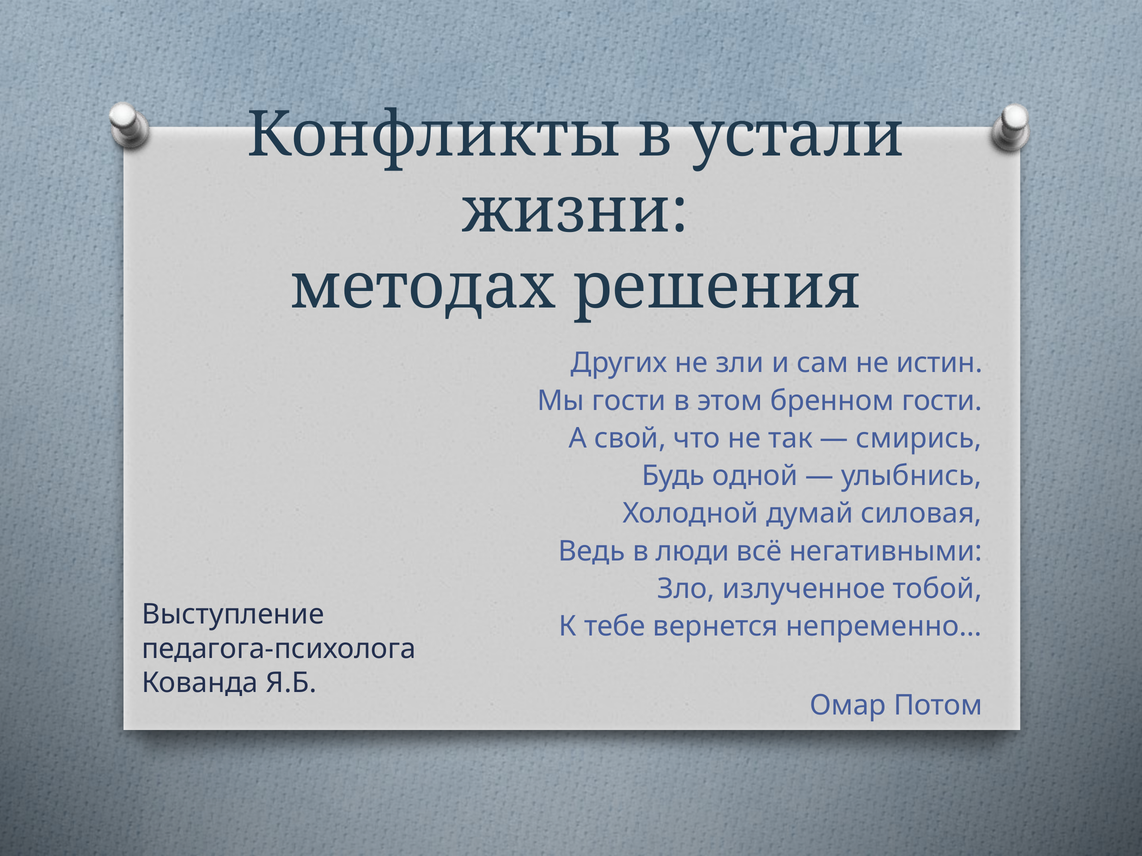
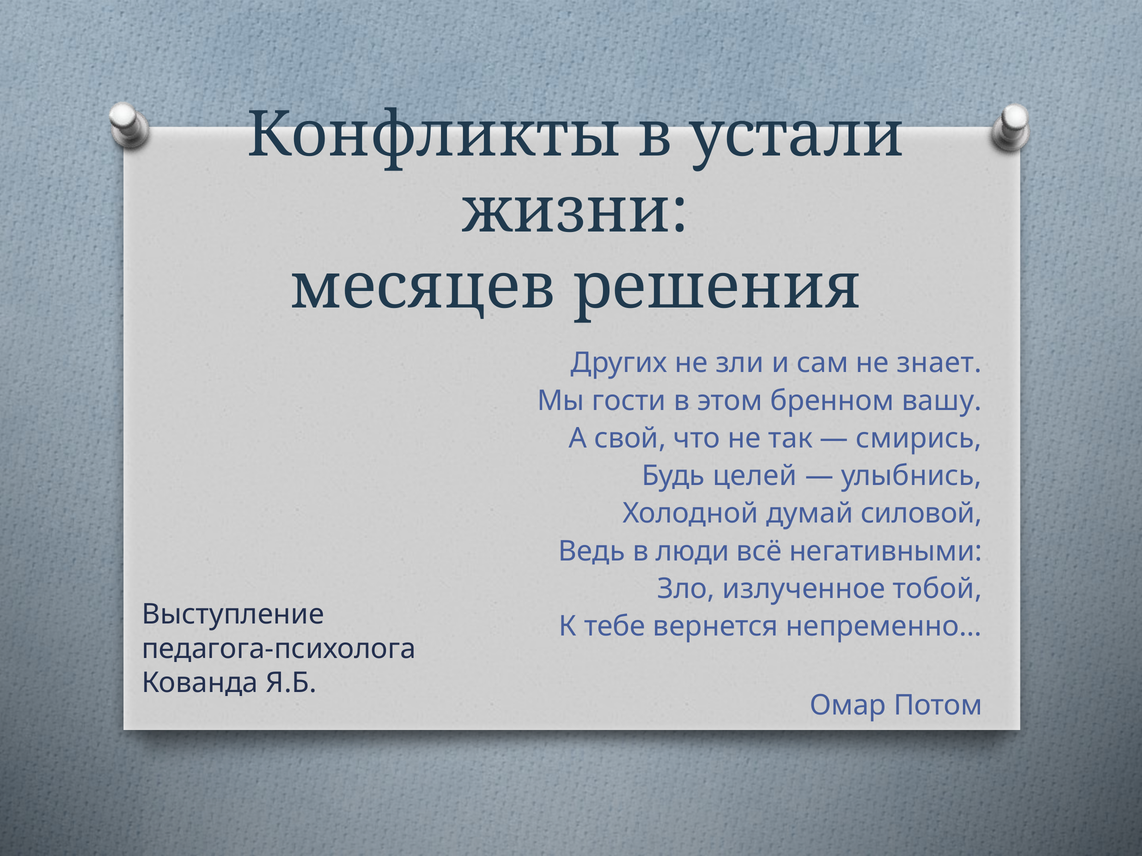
методах: методах -> месяцев
истин: истин -> знает
бренном гости: гости -> вашу
одной: одной -> целей
силовая: силовая -> силовой
